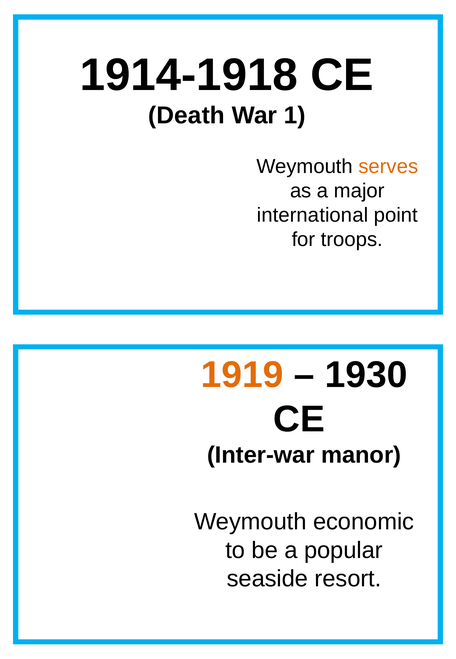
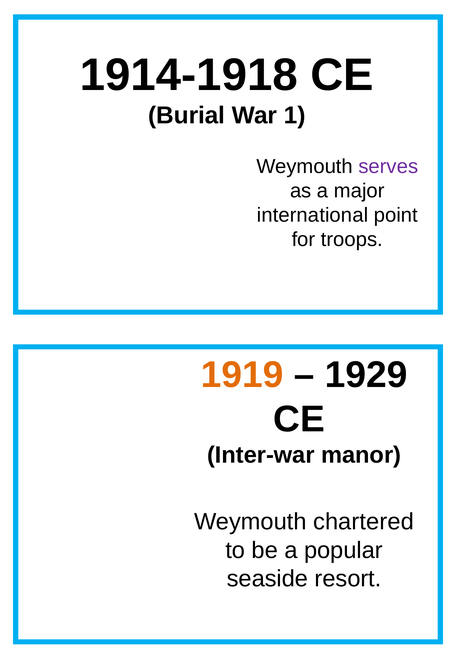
Death: Death -> Burial
serves colour: orange -> purple
1930: 1930 -> 1929
economic: economic -> chartered
